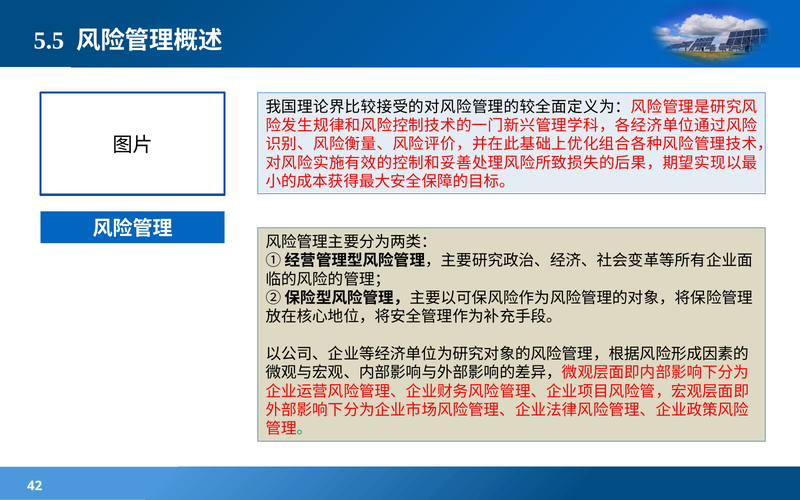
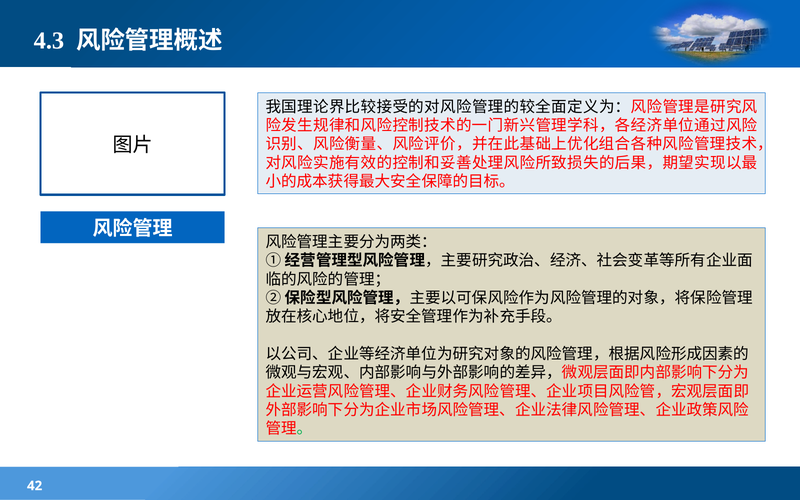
5.5: 5.5 -> 4.3
